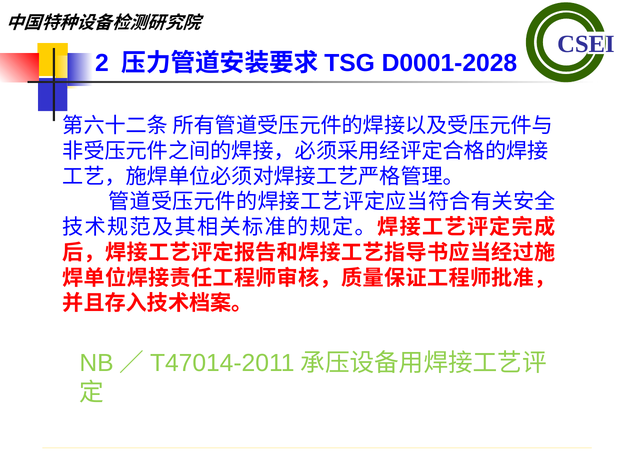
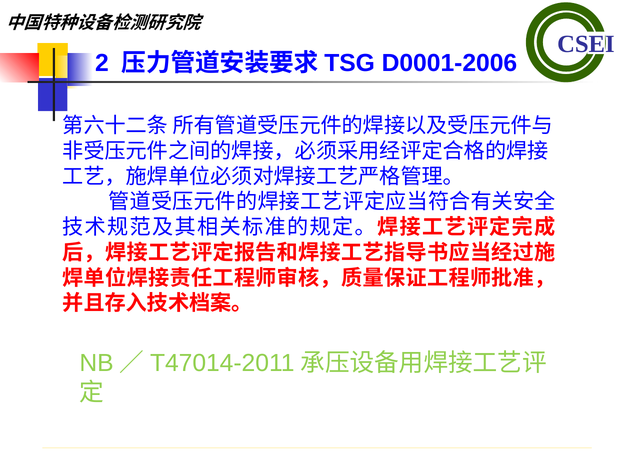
D0001-2028: D0001-2028 -> D0001-2006
